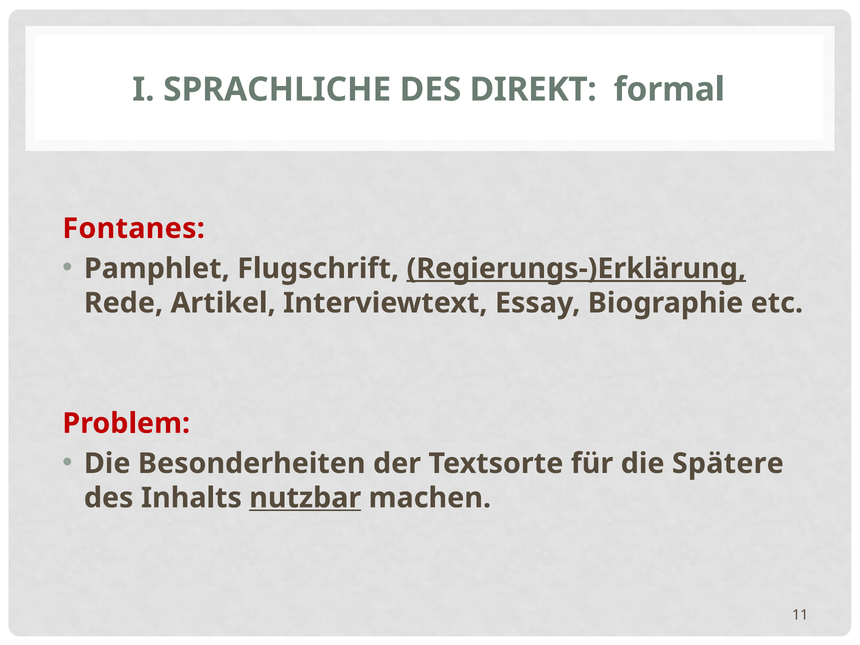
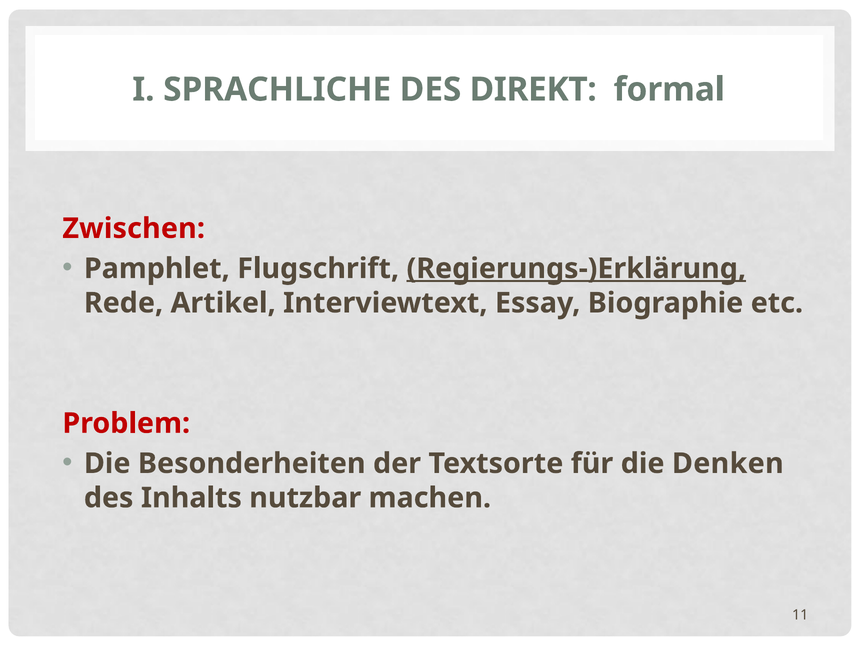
Fontanes: Fontanes -> Zwischen
Spätere: Spätere -> Denken
nutzbar underline: present -> none
